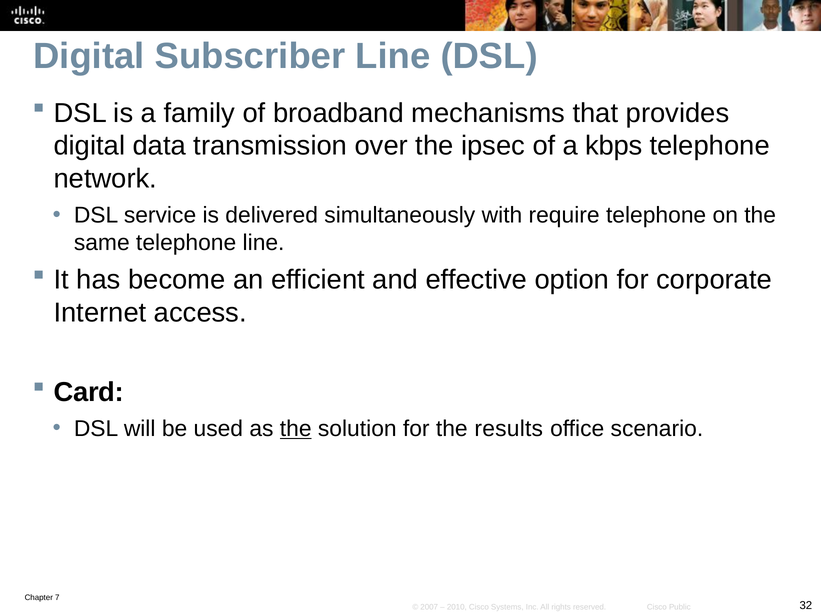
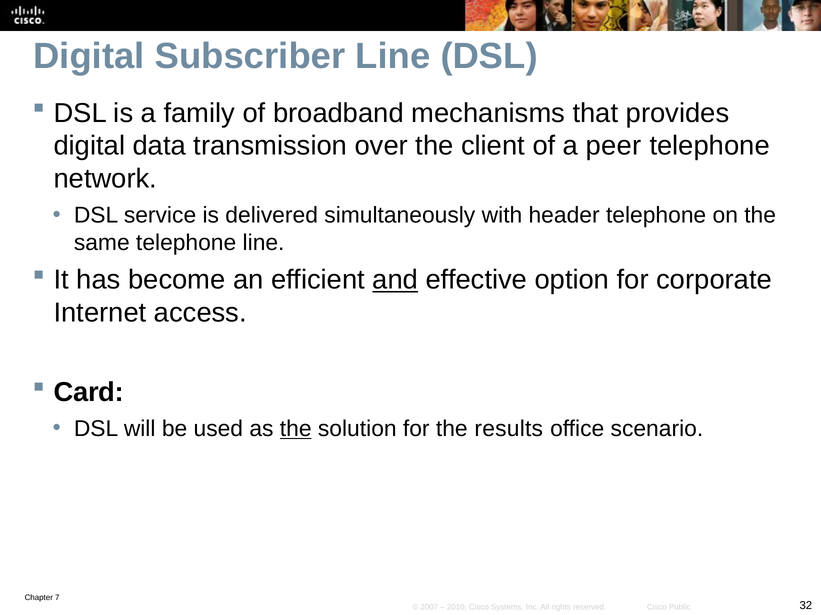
ipsec: ipsec -> client
kbps: kbps -> peer
require: require -> header
and underline: none -> present
